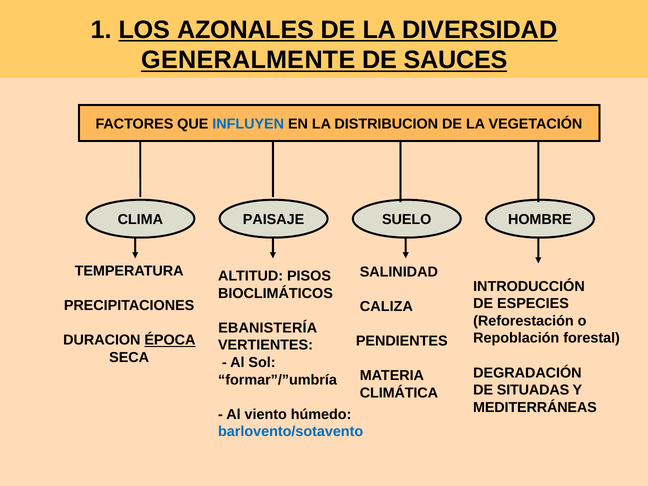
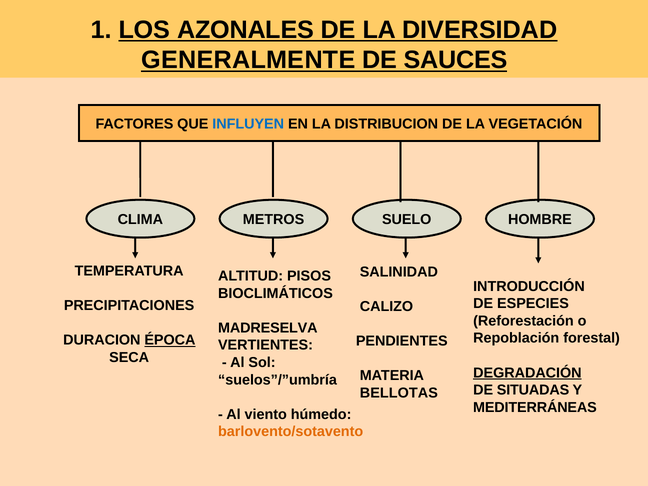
PAISAJE: PAISAJE -> METROS
CALIZA: CALIZA -> CALIZO
EBANISTERÍA: EBANISTERÍA -> MADRESELVA
DEGRADACIÓN underline: none -> present
formar”/”umbría: formar”/”umbría -> suelos”/”umbría
CLIMÁTICA: CLIMÁTICA -> BELLOTAS
barlovento/sotavento colour: blue -> orange
